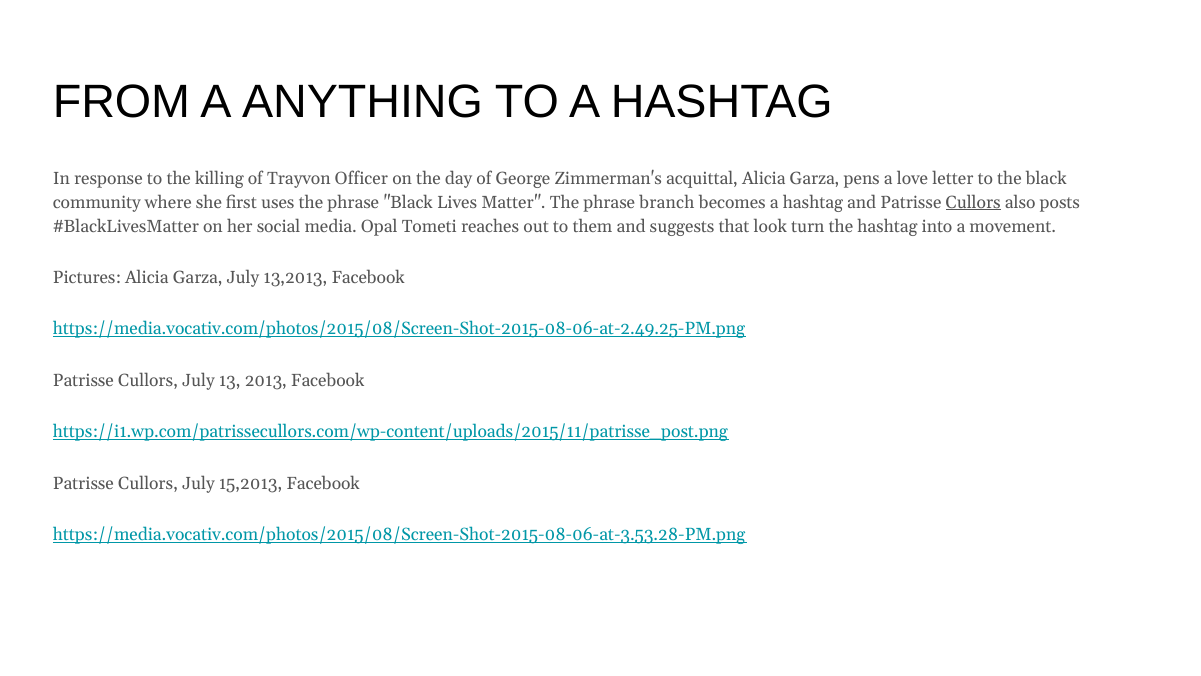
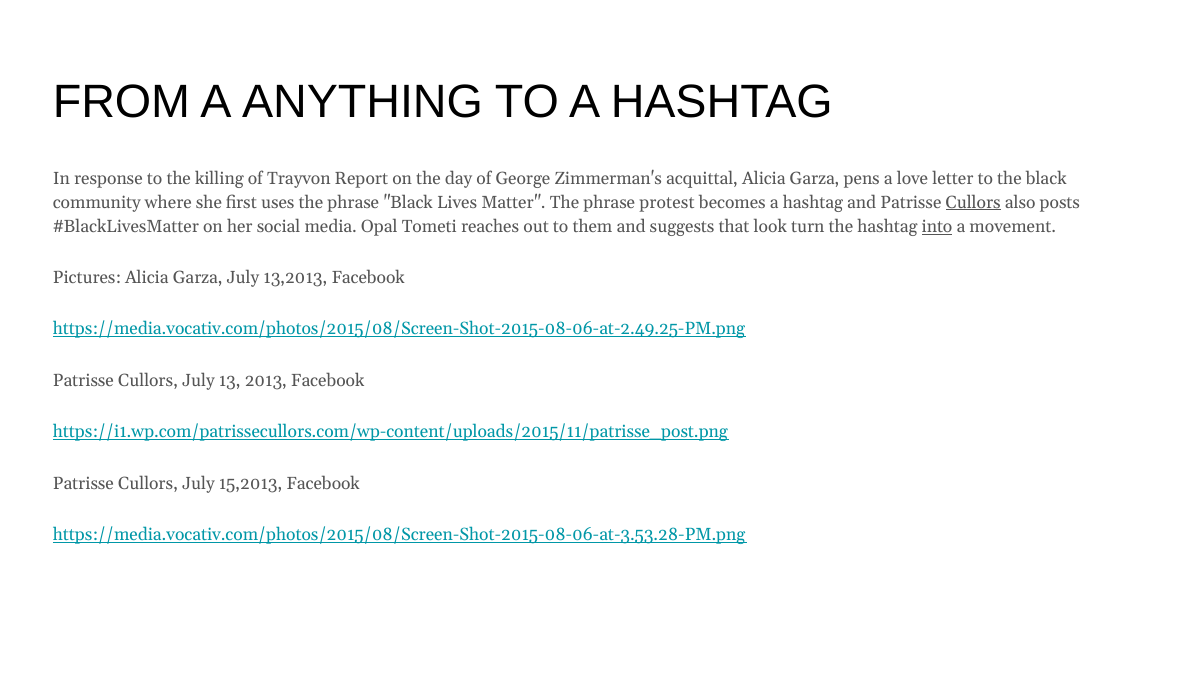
Officer: Officer -> Report
branch: branch -> protest
into underline: none -> present
